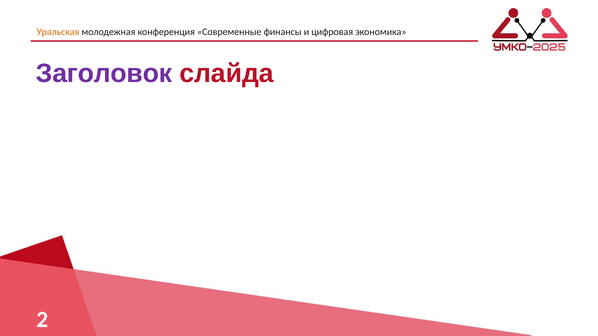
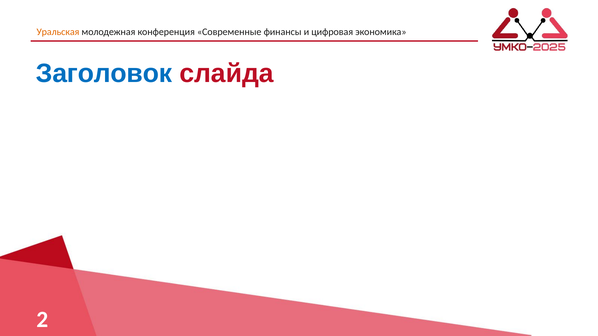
Заголовок colour: purple -> blue
